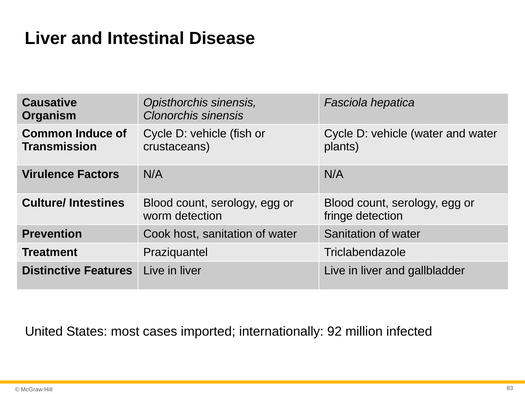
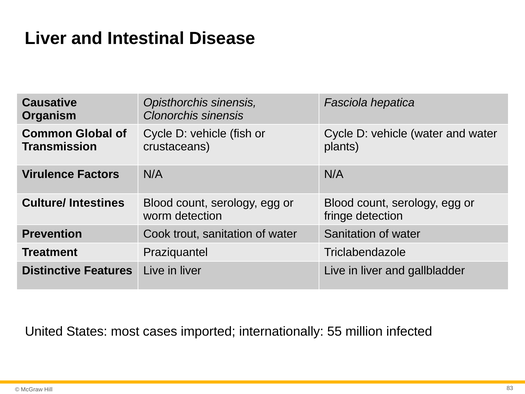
Induce: Induce -> Global
host: host -> trout
92: 92 -> 55
